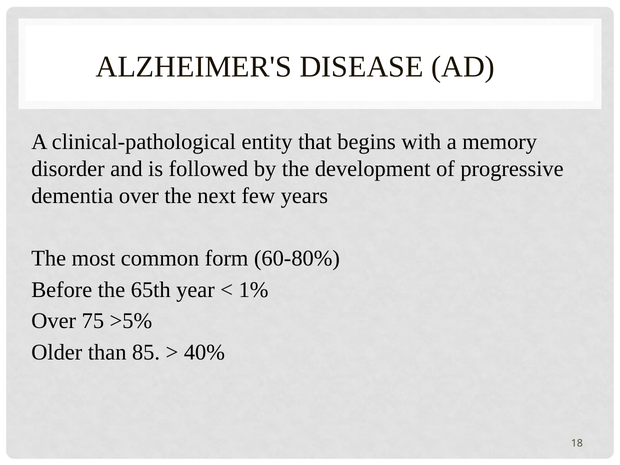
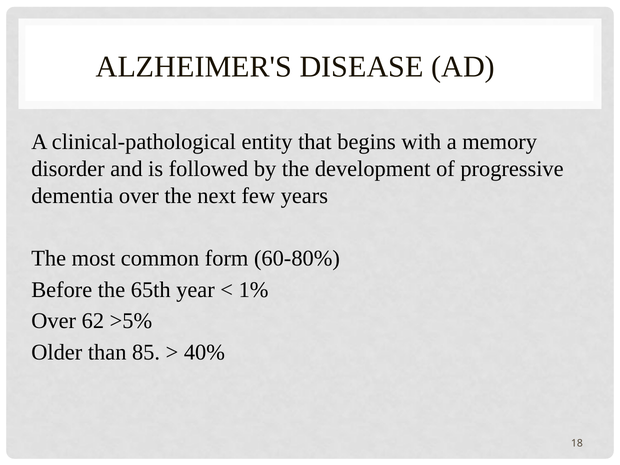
75: 75 -> 62
